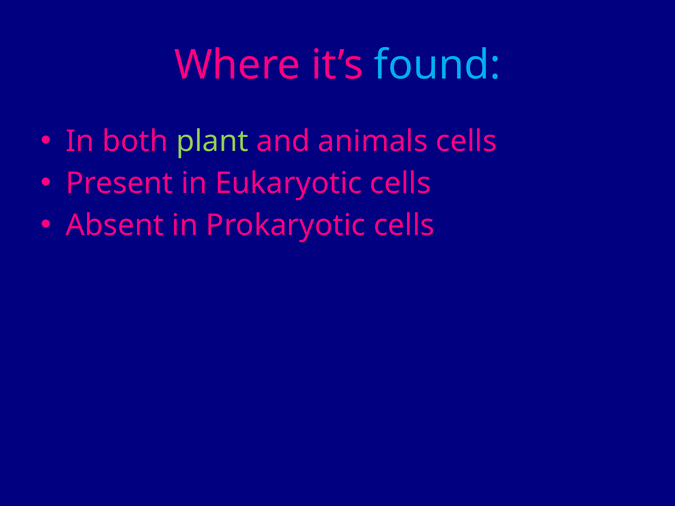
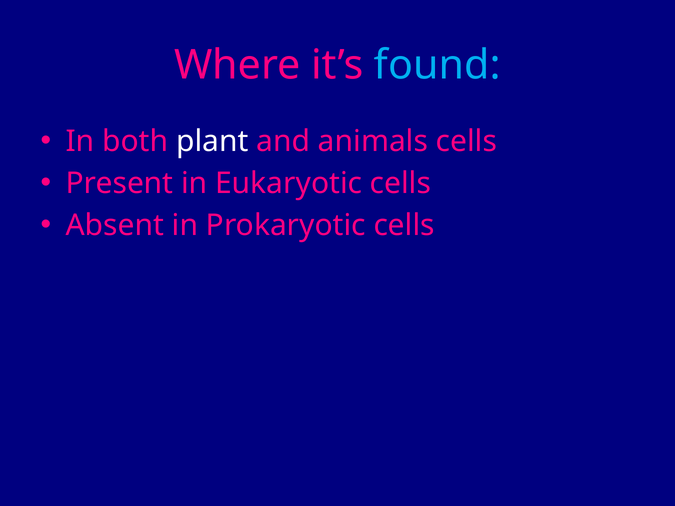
plant colour: light green -> white
